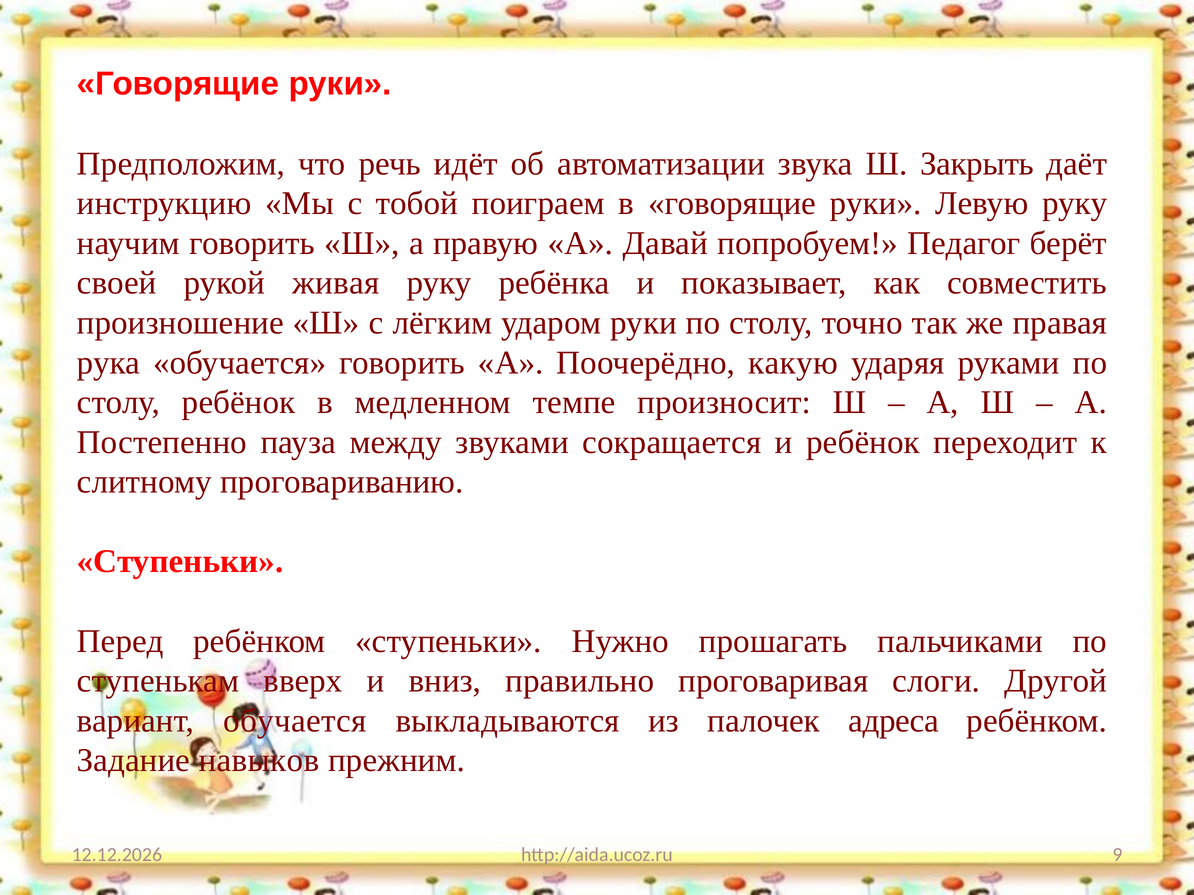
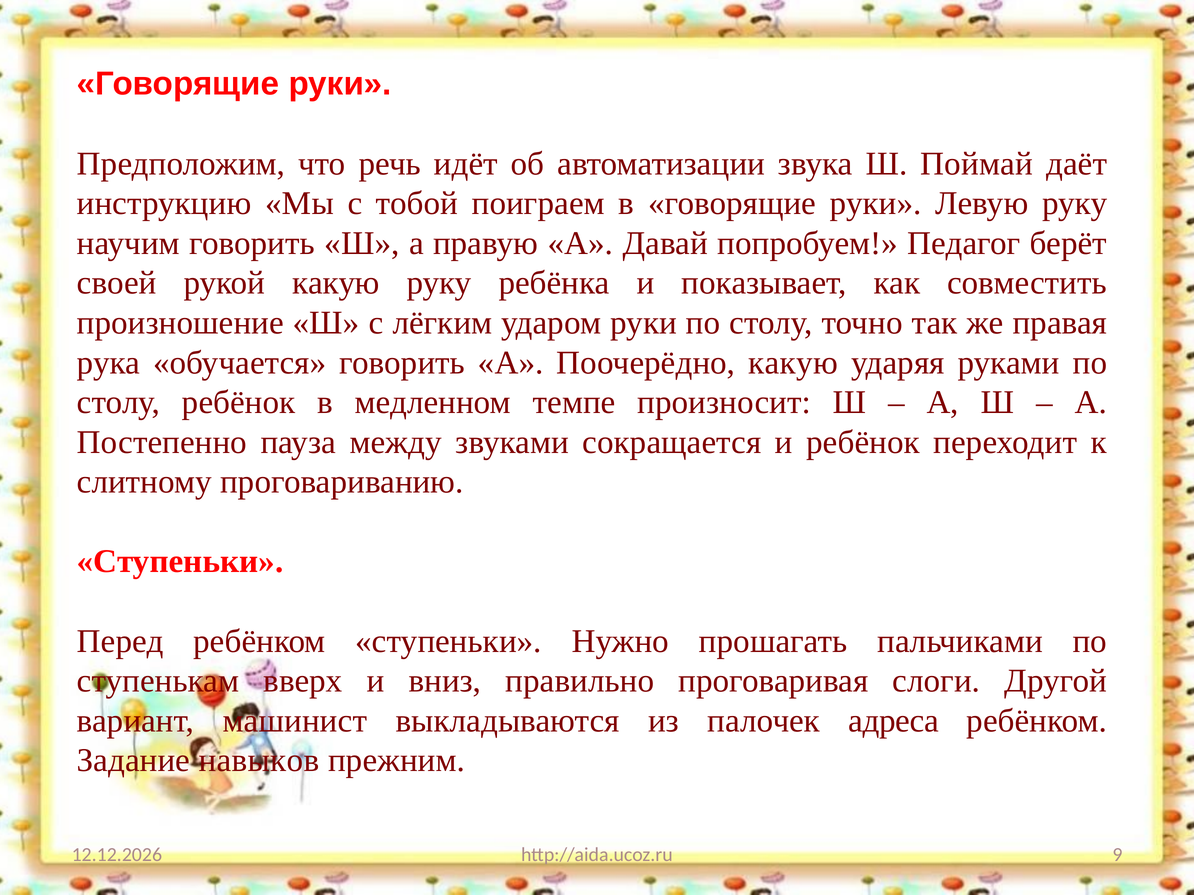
Закрыть: Закрыть -> Поймай
рукой живая: живая -> какую
вариант обучается: обучается -> машинист
